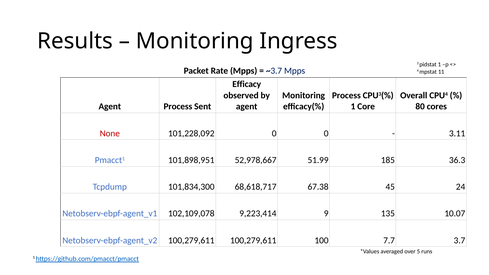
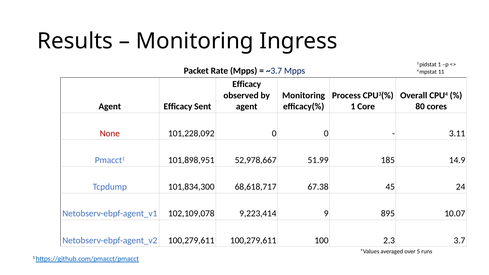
Agent Process: Process -> Efficacy
36.3: 36.3 -> 14.9
135: 135 -> 895
7.7: 7.7 -> 2.3
